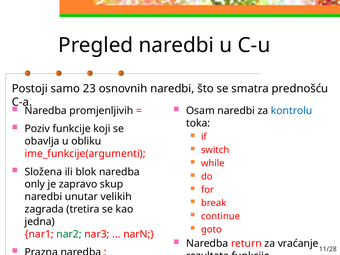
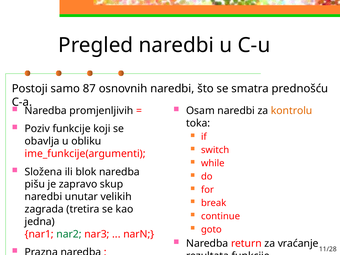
23: 23 -> 87
kontrolu colour: blue -> orange
only: only -> pišu
